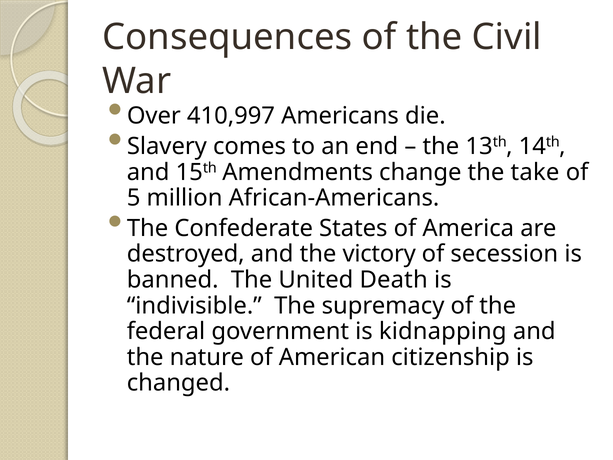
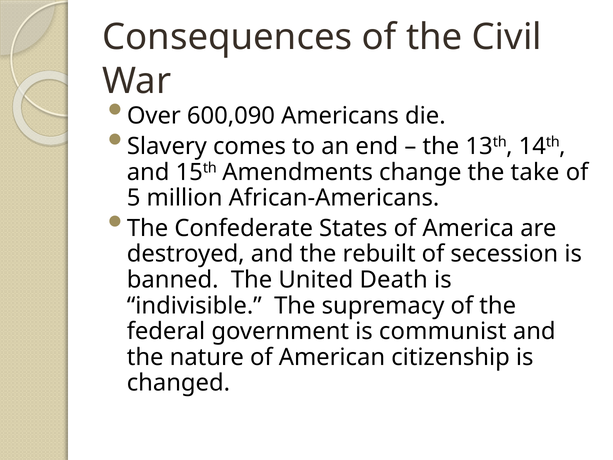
410,997: 410,997 -> 600,090
victory: victory -> rebuilt
kidnapping: kidnapping -> communist
